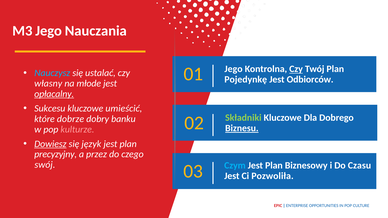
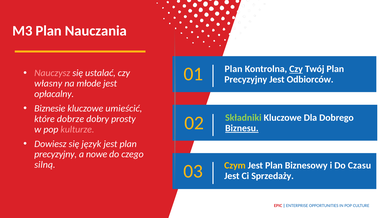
M3 Jego: Jego -> Plan
01 Jego: Jego -> Plan
Nauczysz colour: light blue -> pink
Pojedynkę at (246, 80): Pojedynkę -> Precyzyjny
opłacalny underline: present -> none
Sukcesu: Sukcesu -> Biznesie
banku: banku -> prosty
Dowiesz underline: present -> none
przez: przez -> nowe
swój: swój -> silną
Czym colour: light blue -> yellow
Pozwoliła: Pozwoliła -> Sprzedaży
